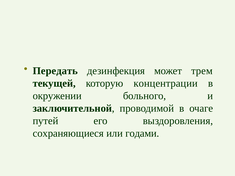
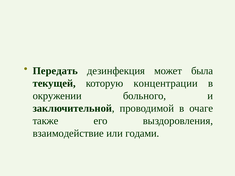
трем: трем -> была
путей: путей -> также
сохраняющиеся: сохраняющиеся -> взаимодействие
